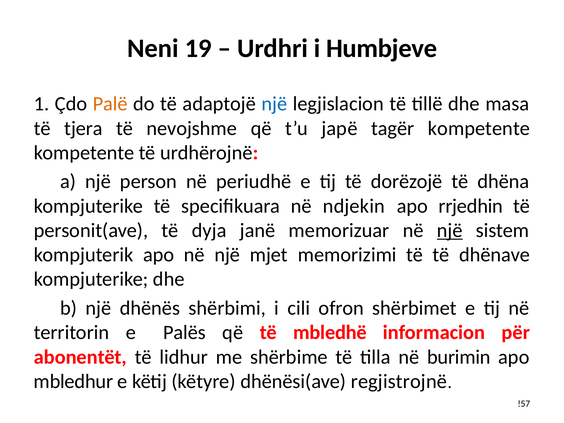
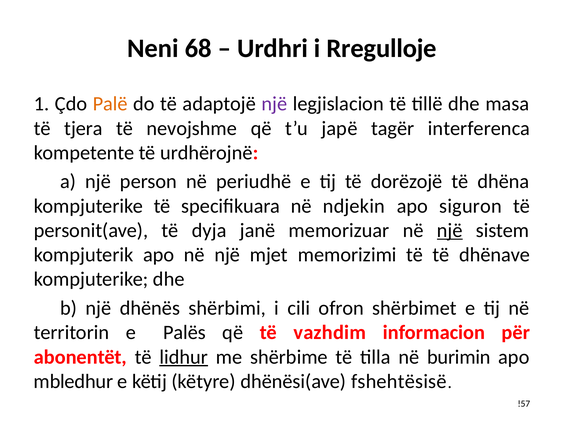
19: 19 -> 68
Humbjeve: Humbjeve -> Rregulloje
një at (274, 104) colour: blue -> purple
tagër kompetente: kompetente -> interferenca
rrjedhin: rrjedhin -> siguron
mbledhë: mbledhë -> vazhdim
lidhur underline: none -> present
regjistrojnë: regjistrojnë -> fshehtësisë
